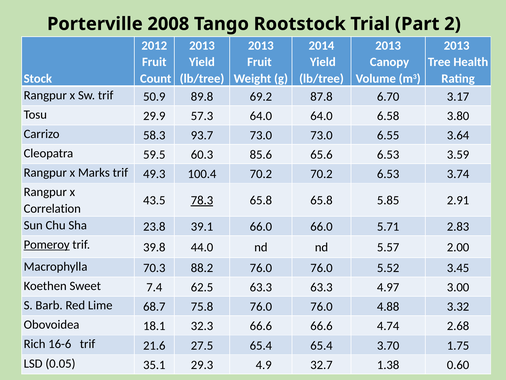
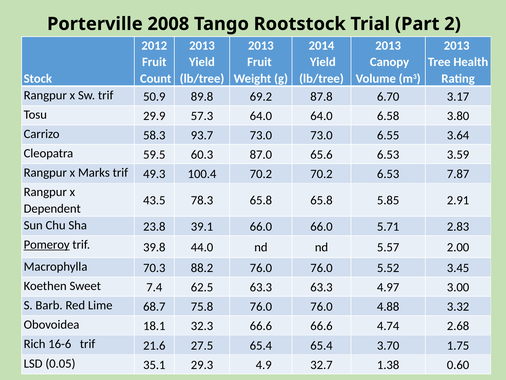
85.6: 85.6 -> 87.0
3.74: 3.74 -> 7.87
78.3 underline: present -> none
Correlation: Correlation -> Dependent
